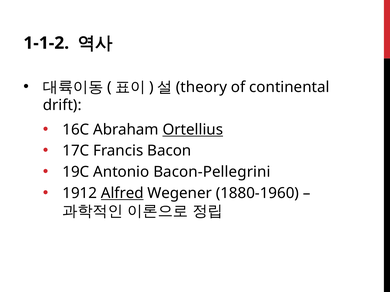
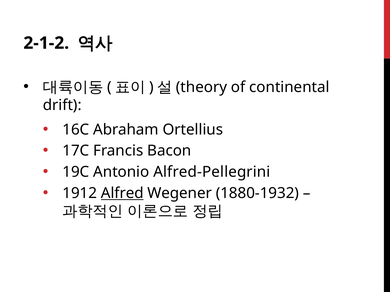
1-1-2: 1-1-2 -> 2-1-2
Ortellius underline: present -> none
Bacon-Pellegrini: Bacon-Pellegrini -> Alfred-Pellegrini
1880-1960: 1880-1960 -> 1880-1932
